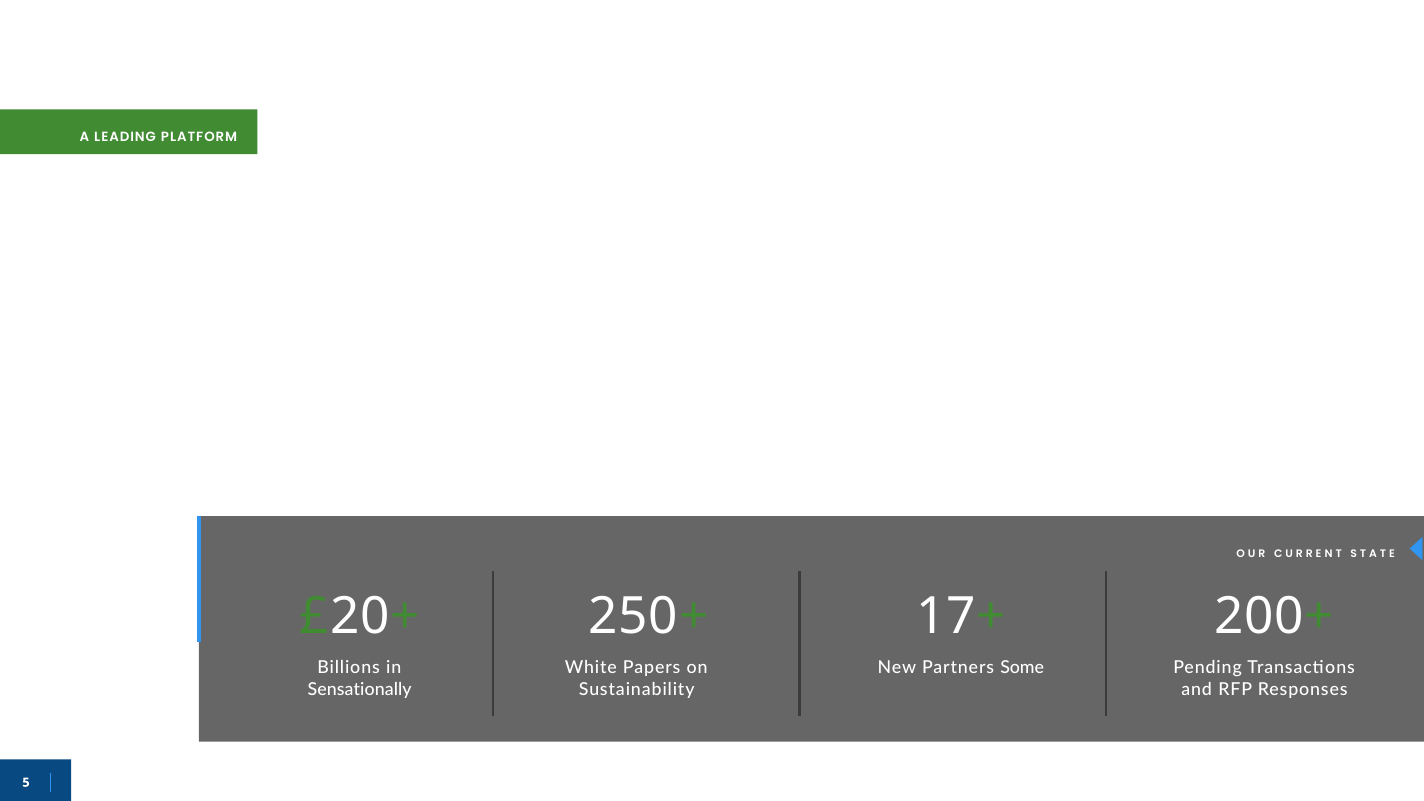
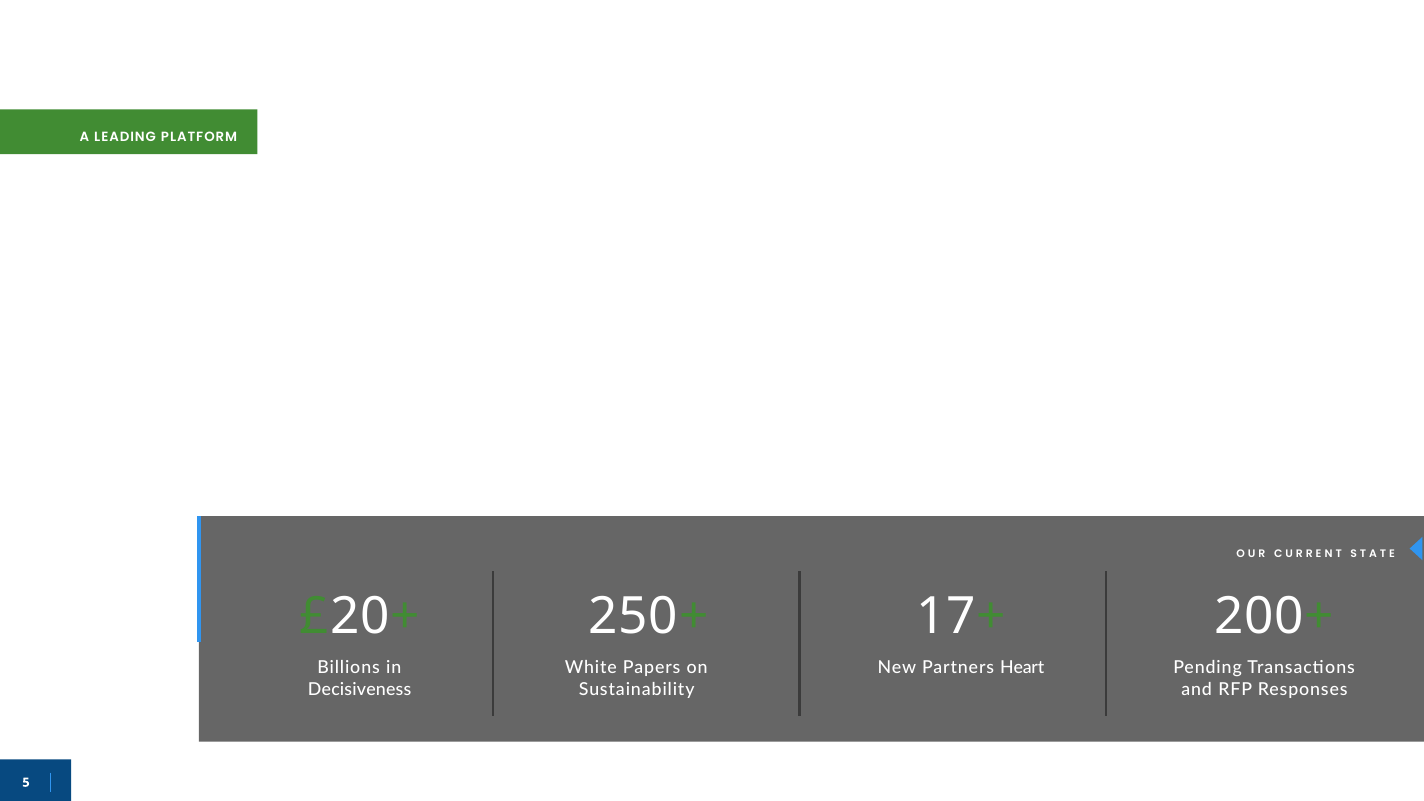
Some: Some -> Heart
Sensationally at (360, 689): Sensationally -> Decisiveness
